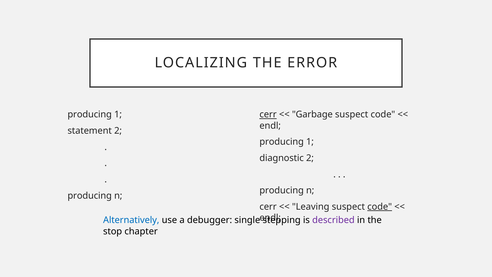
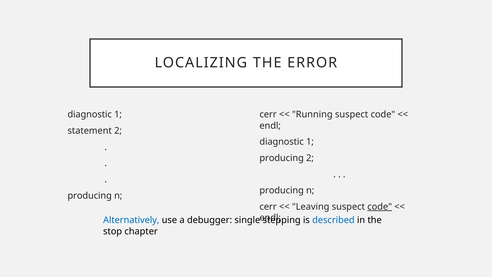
producing at (90, 114): producing -> diagnostic
cerr at (268, 114) underline: present -> none
Garbage: Garbage -> Running
producing at (282, 142): producing -> diagnostic
diagnostic at (282, 158): diagnostic -> producing
described colour: purple -> blue
